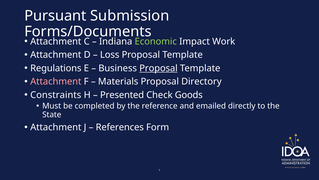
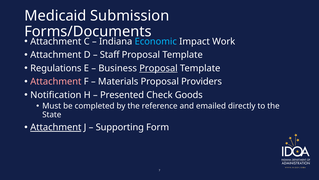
Pursuant: Pursuant -> Medicaid
Economic colour: light green -> light blue
Loss: Loss -> Staff
Directory: Directory -> Providers
Constraints: Constraints -> Notification
Attachment at (56, 127) underline: none -> present
References: References -> Supporting
